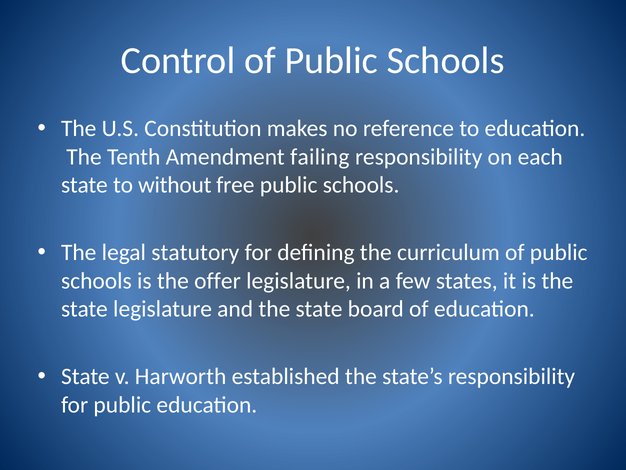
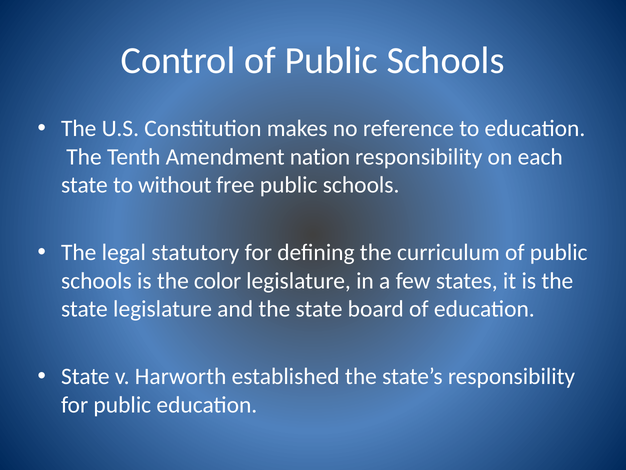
failing: failing -> nation
offer: offer -> color
